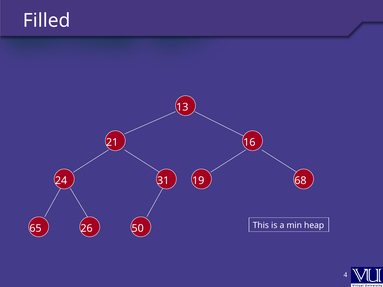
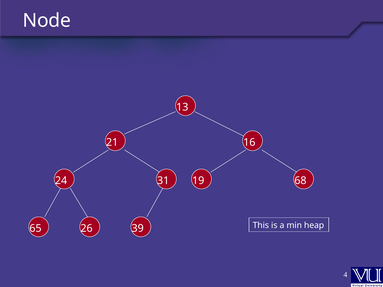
Filled: Filled -> Node
50: 50 -> 39
